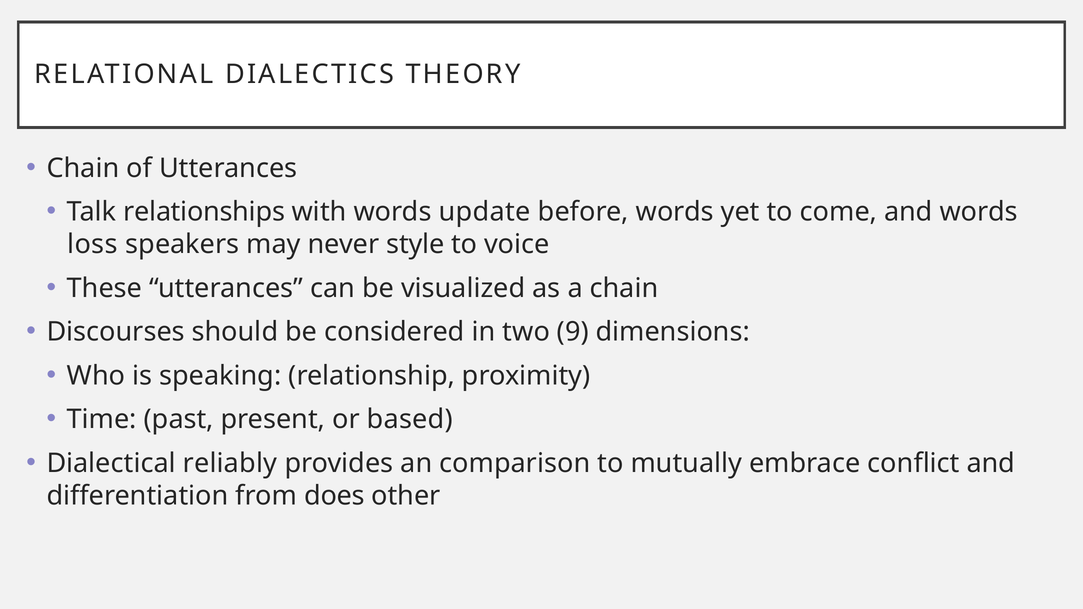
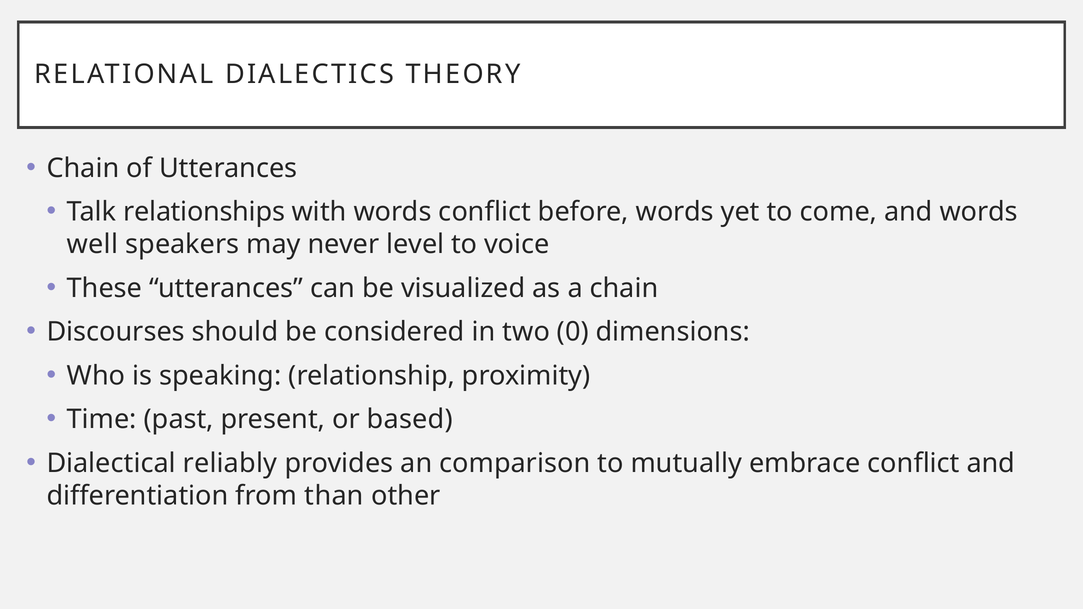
words update: update -> conflict
loss: loss -> well
style: style -> level
9: 9 -> 0
does: does -> than
